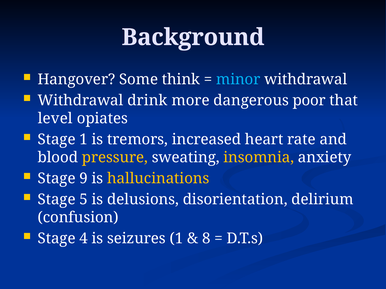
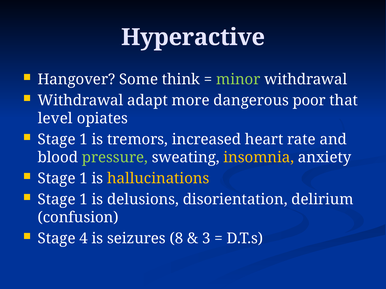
Background: Background -> Hyperactive
minor colour: light blue -> light green
drink: drink -> adapt
pressure colour: yellow -> light green
9 at (84, 179): 9 -> 1
5 at (84, 200): 5 -> 1
seizures 1: 1 -> 8
8: 8 -> 3
